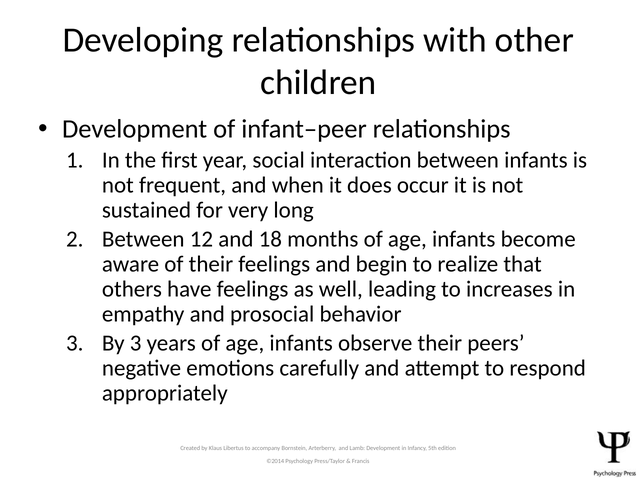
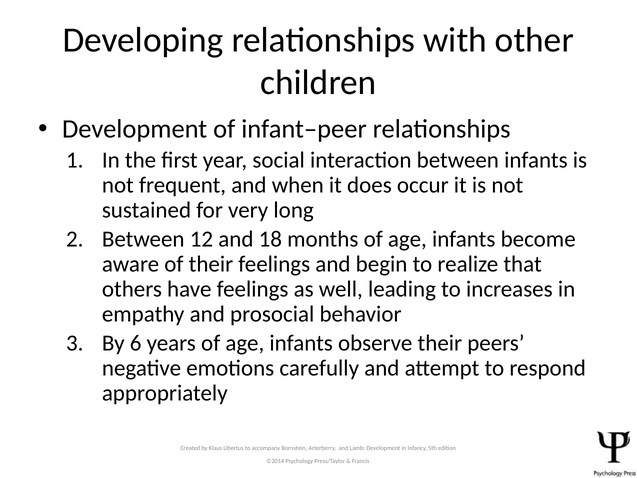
By 3: 3 -> 6
